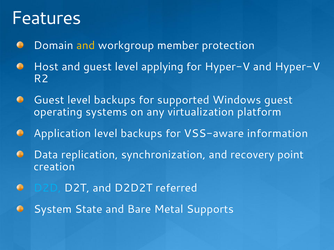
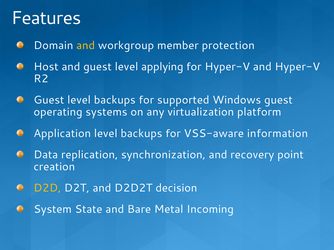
D2D colour: light blue -> yellow
referred: referred -> decision
Supports: Supports -> Incoming
